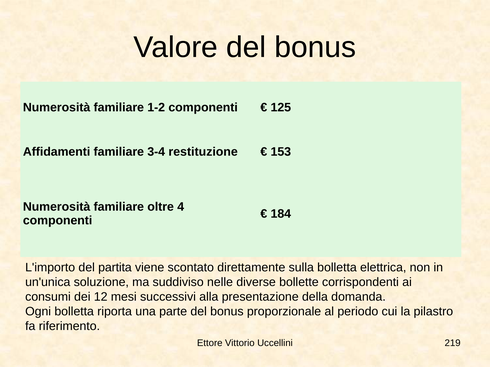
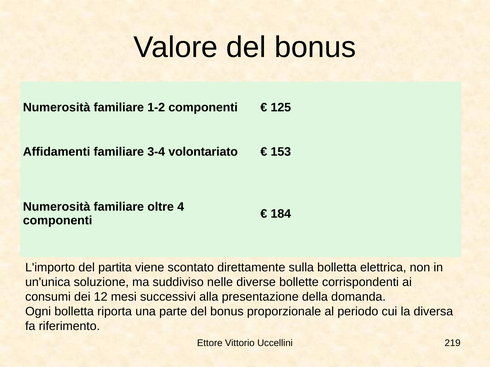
restituzione: restituzione -> volontariato
pilastro: pilastro -> diversa
